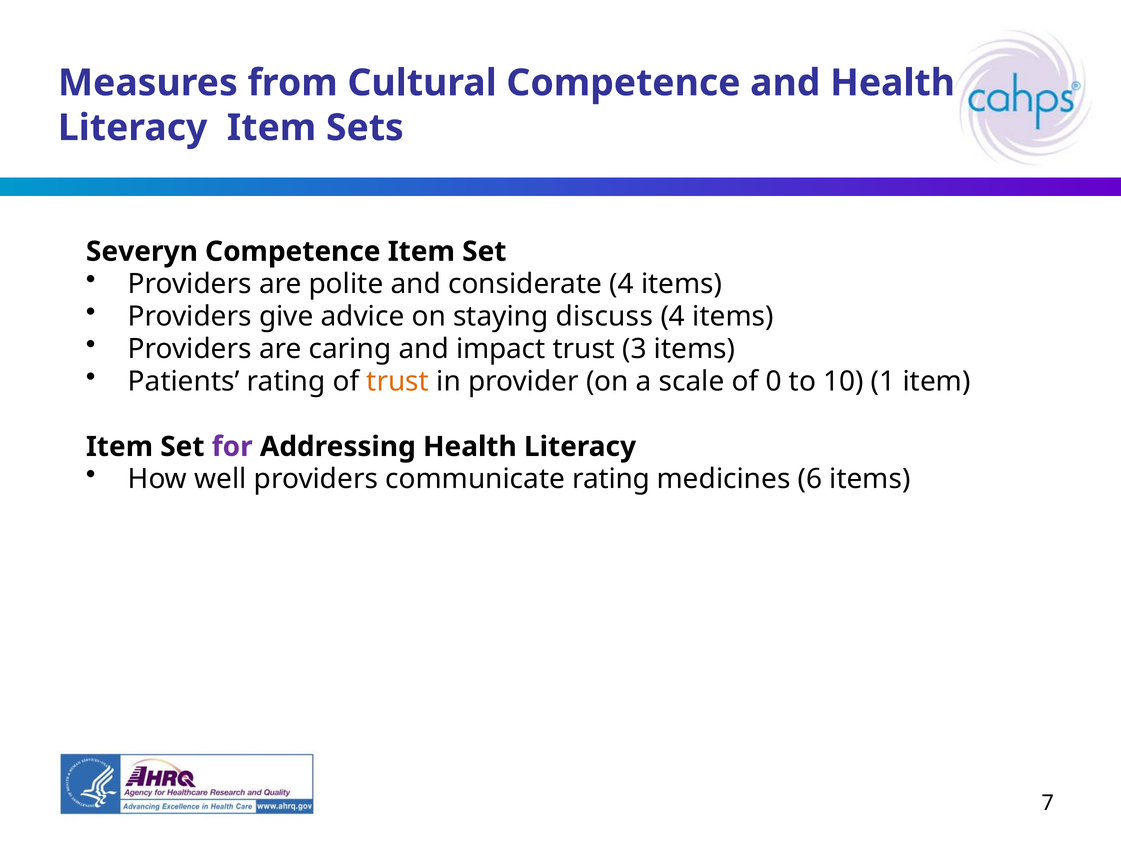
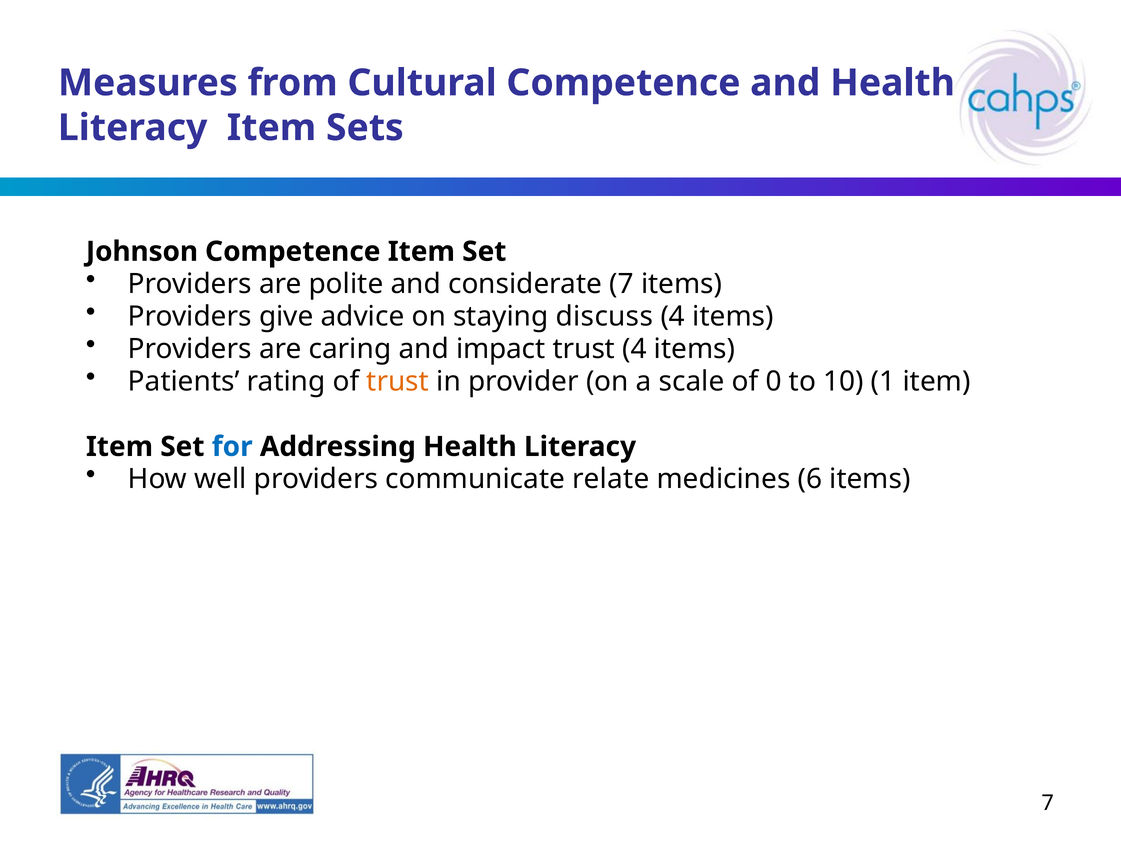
Severyn: Severyn -> Johnson
considerate 4: 4 -> 7
trust 3: 3 -> 4
for colour: purple -> blue
communicate rating: rating -> relate
